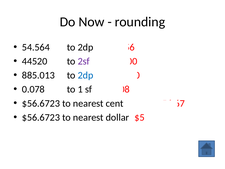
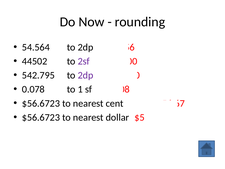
44520: 44520 -> 44502
885.013: 885.013 -> 542.795
2dp at (85, 75) colour: blue -> purple
